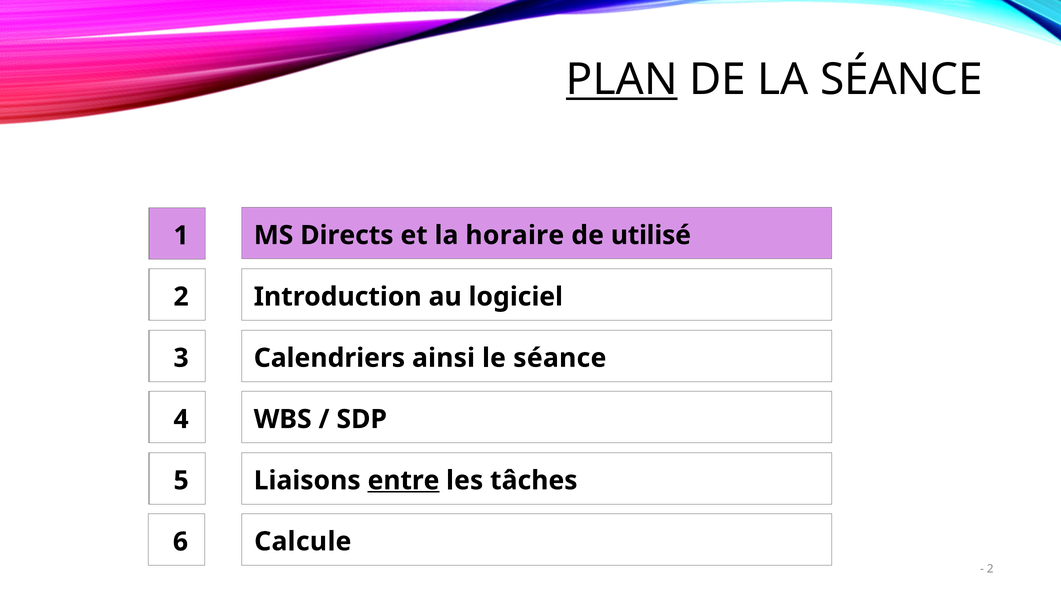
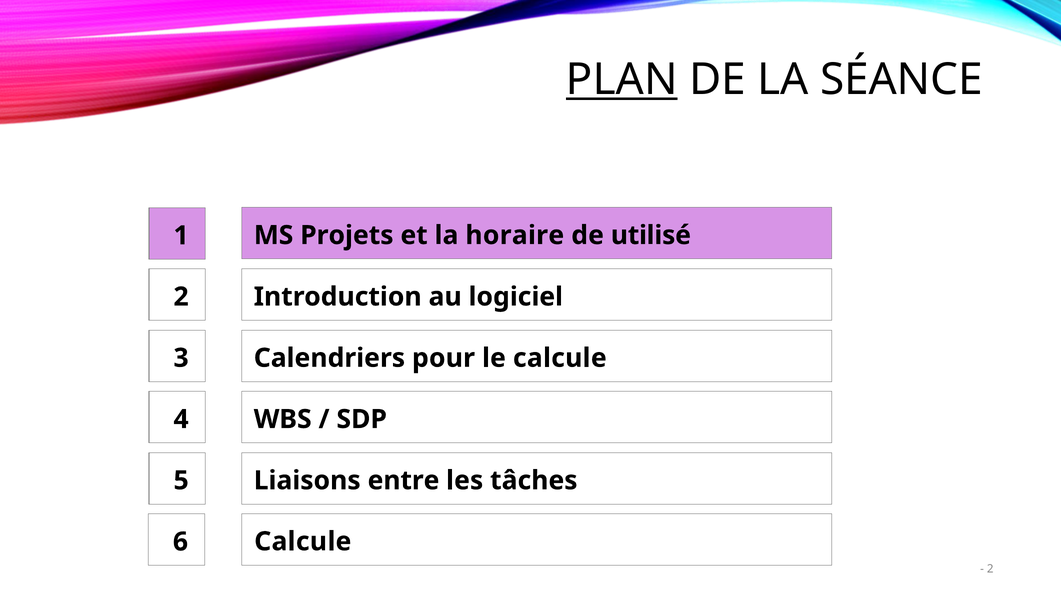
Directs: Directs -> Projets
ainsi: ainsi -> pour
le séance: séance -> calcule
entre underline: present -> none
